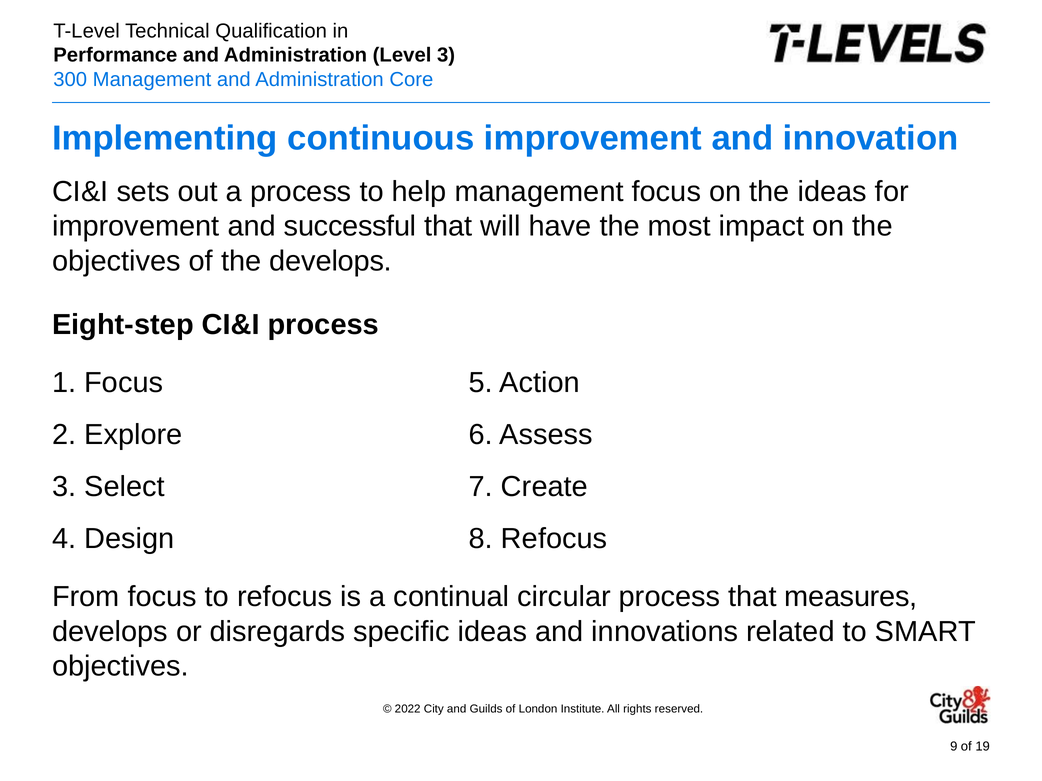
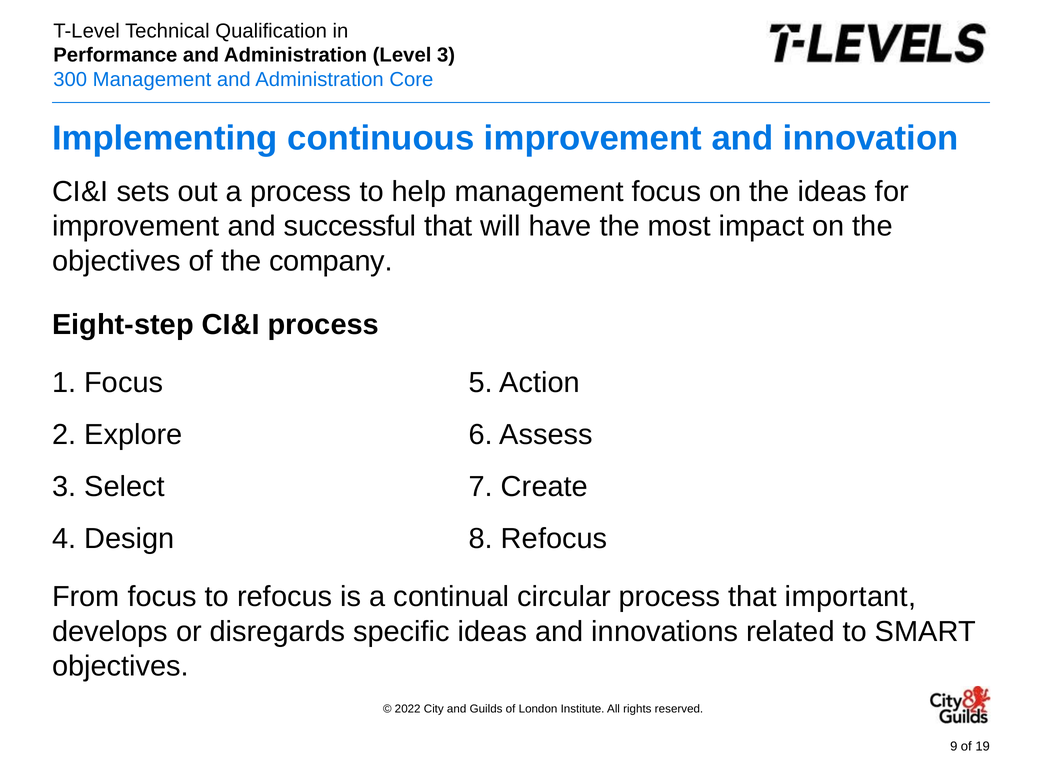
the develops: develops -> company
measures: measures -> important
